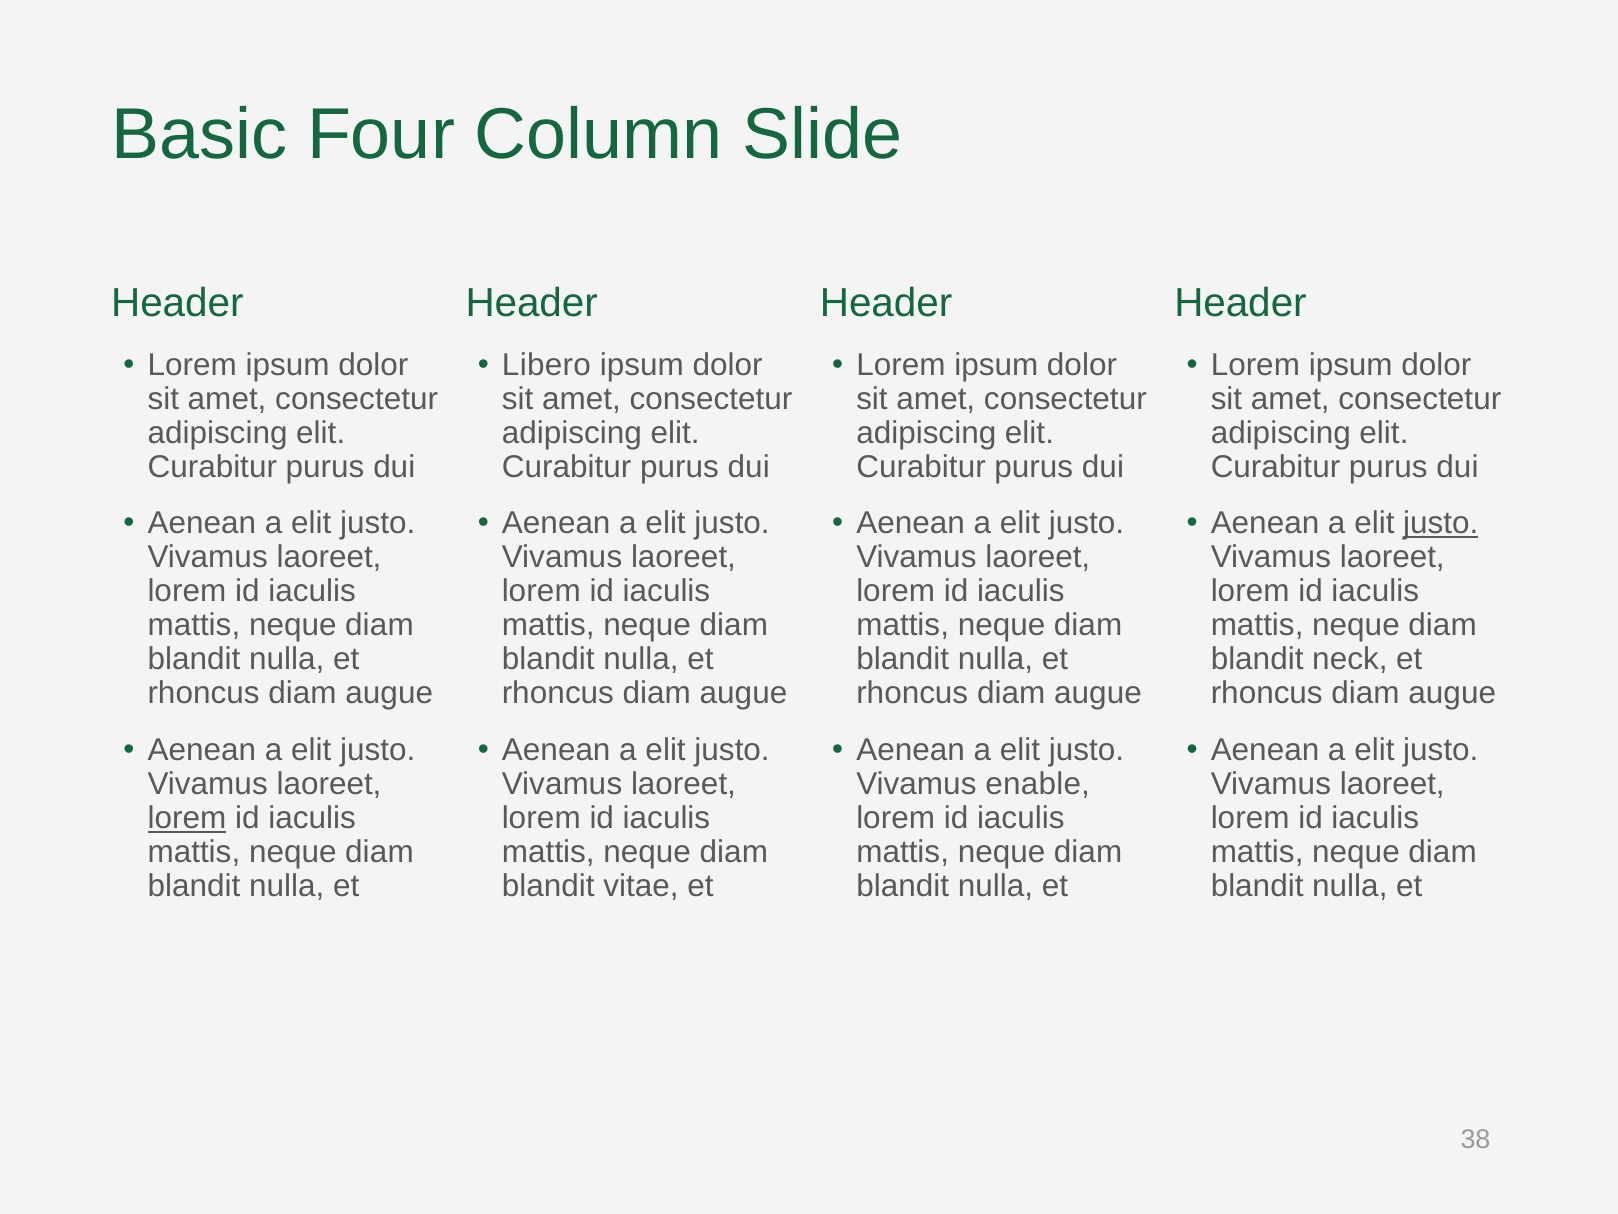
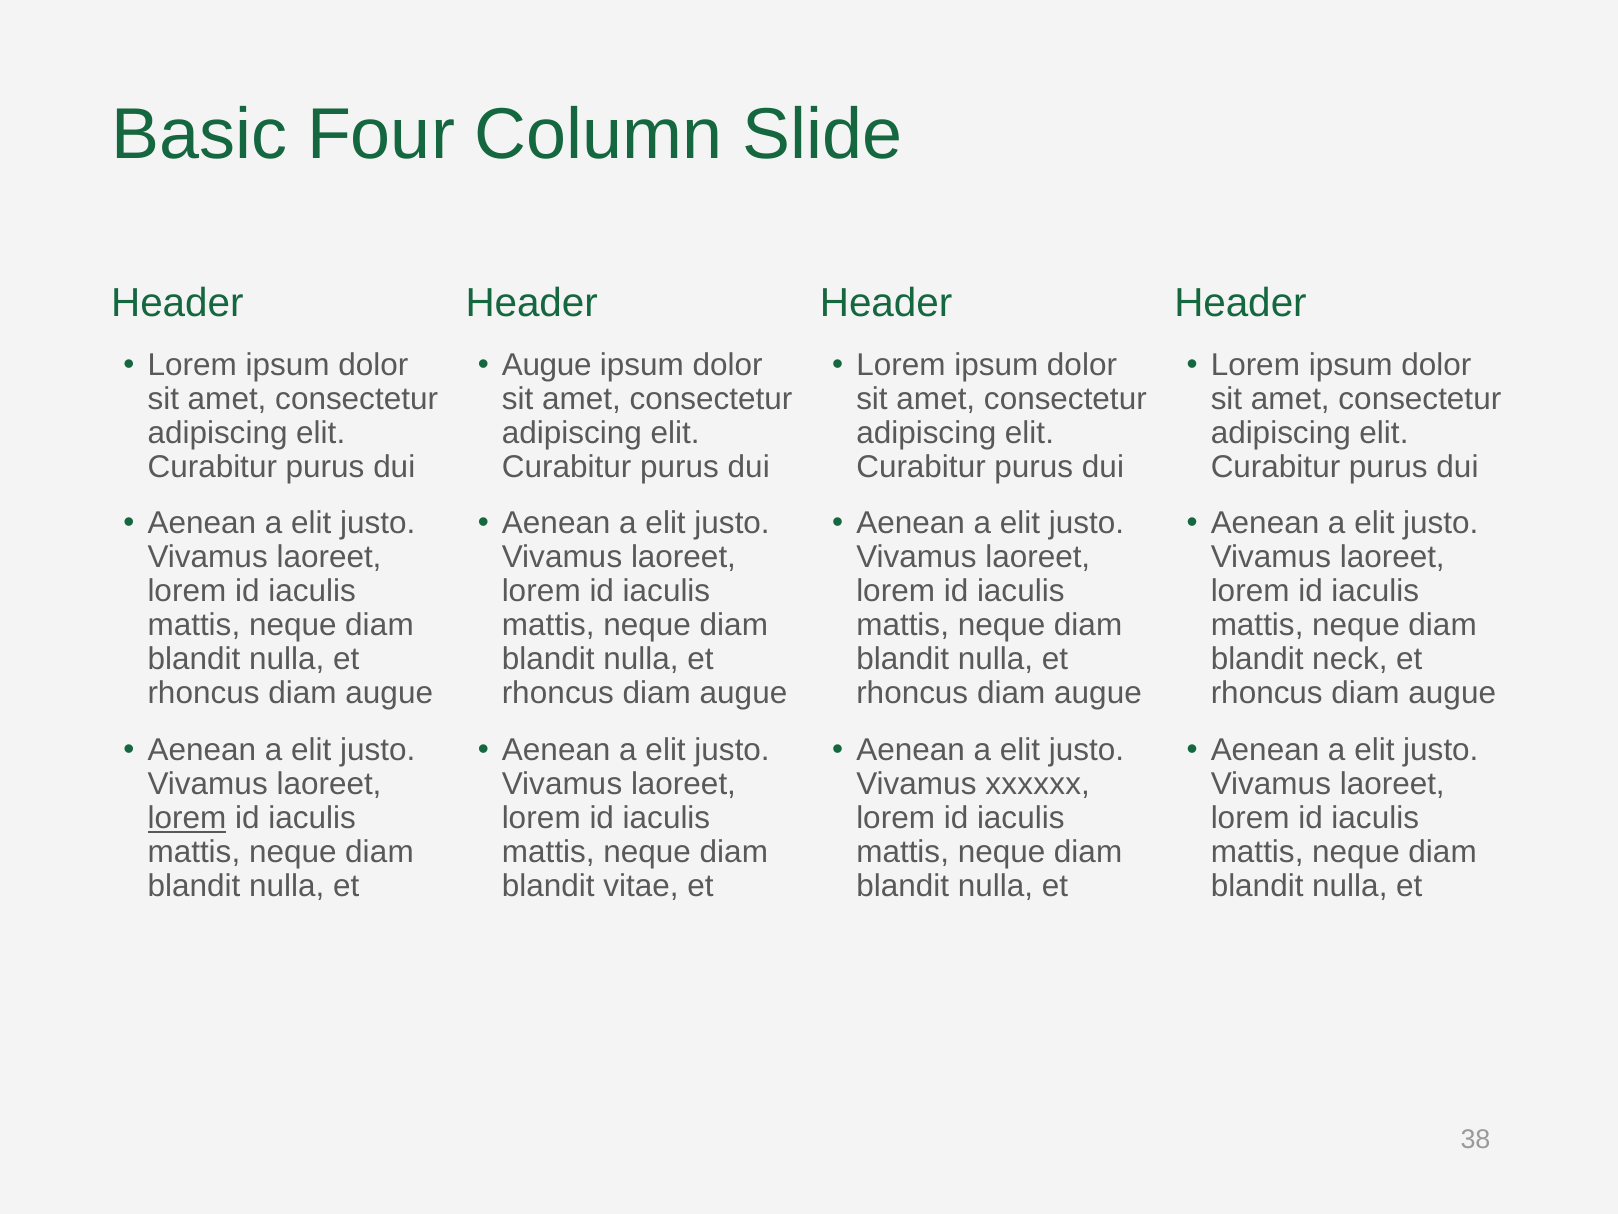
Libero at (546, 365): Libero -> Augue
justo at (1441, 523) underline: present -> none
enable: enable -> xxxxxx
